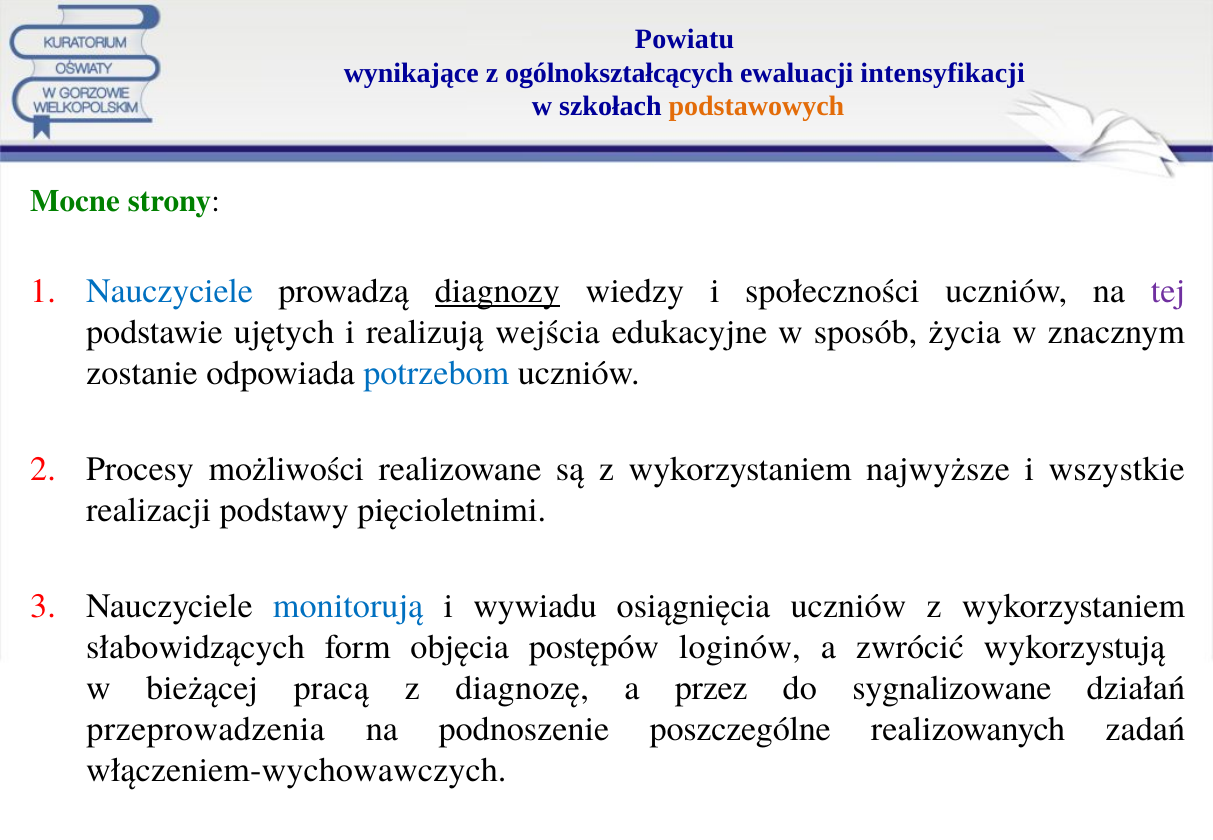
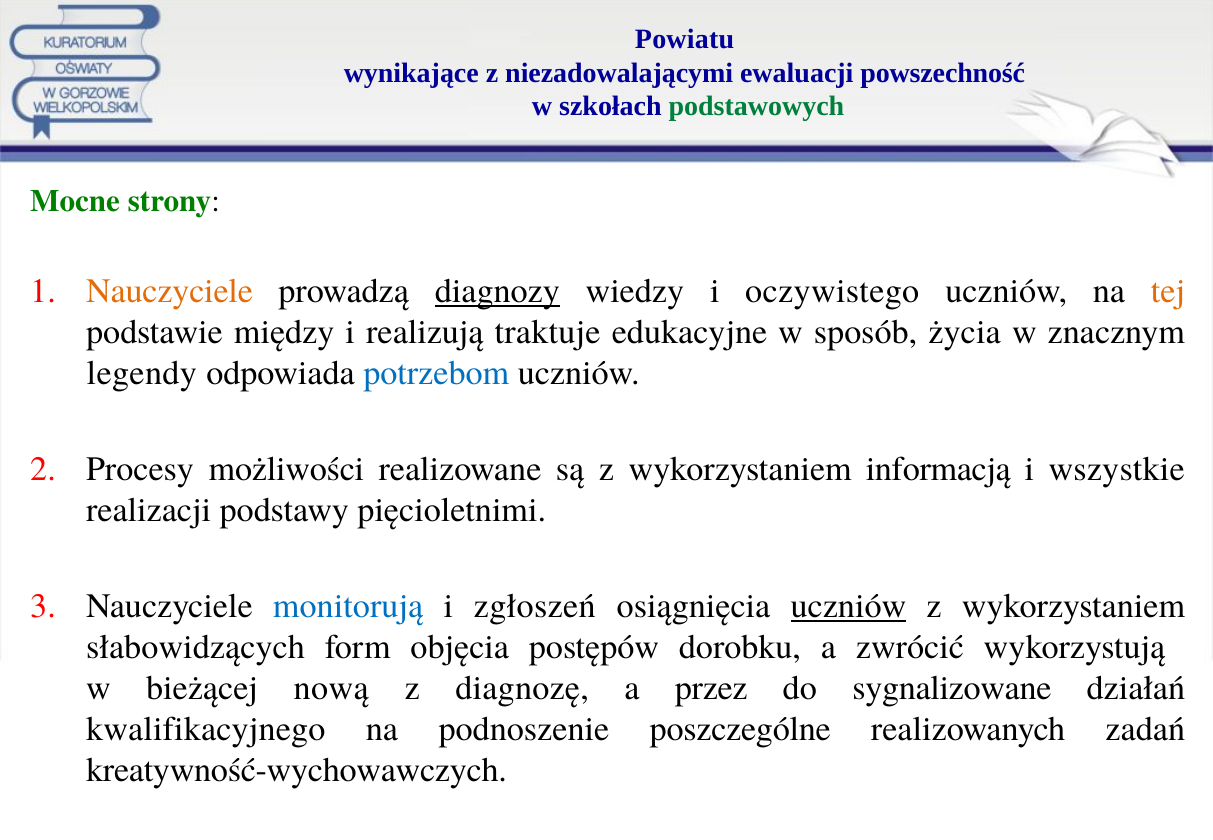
ogólnokształcących: ogólnokształcących -> niezadowalającymi
intensyfikacji: intensyfikacji -> powszechność
podstawowych colour: orange -> green
Nauczyciele at (170, 291) colour: blue -> orange
społeczności: społeczności -> oczywistego
tej colour: purple -> orange
ujętych: ujętych -> między
wejścia: wejścia -> traktuje
zostanie: zostanie -> legendy
najwyższe: najwyższe -> informacją
wywiadu: wywiadu -> zgłoszeń
uczniów at (848, 606) underline: none -> present
loginów: loginów -> dorobku
pracą: pracą -> nową
przeprowadzenia: przeprowadzenia -> kwalifikacyjnego
włączeniem-wychowawczych: włączeniem-wychowawczych -> kreatywność-wychowawczych
